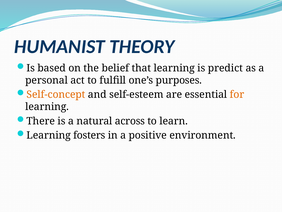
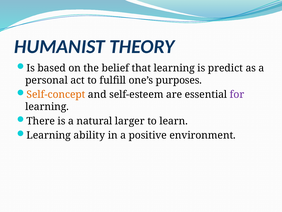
for colour: orange -> purple
across: across -> larger
fosters: fosters -> ability
